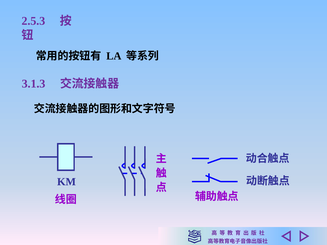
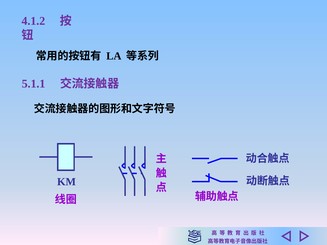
2.5.3: 2.5.3 -> 4.1.2
3.1.3: 3.1.3 -> 5.1.1
